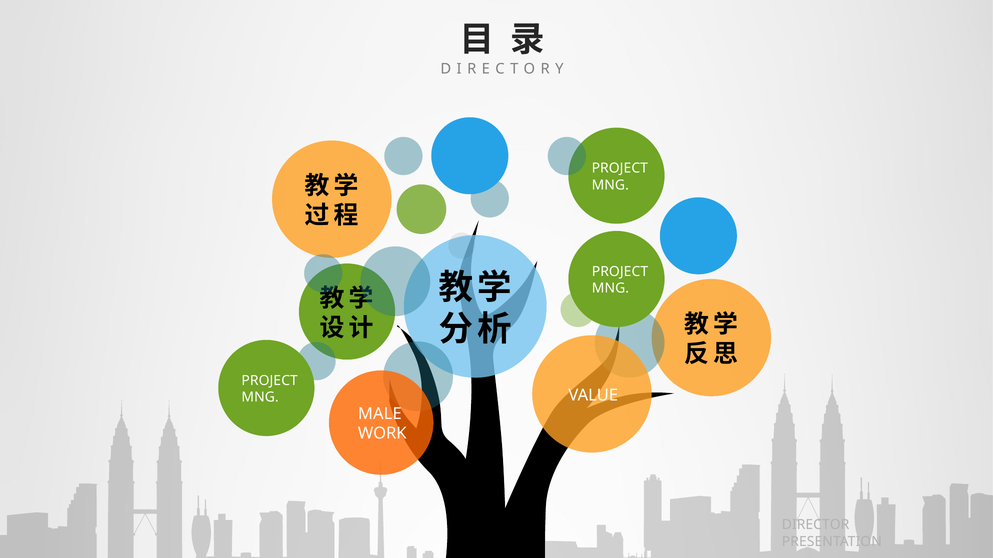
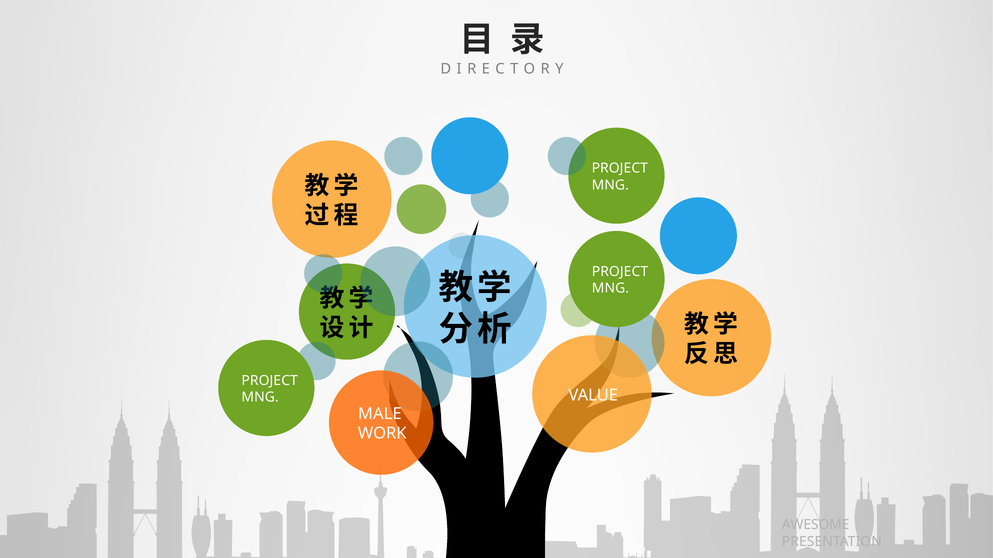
DIRECTOR: DIRECTOR -> AWESOME
